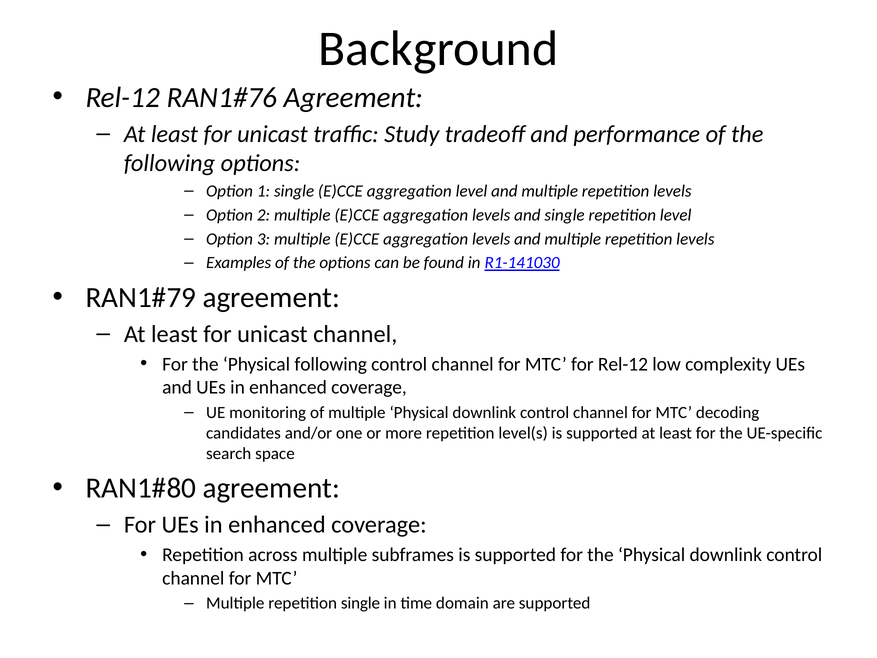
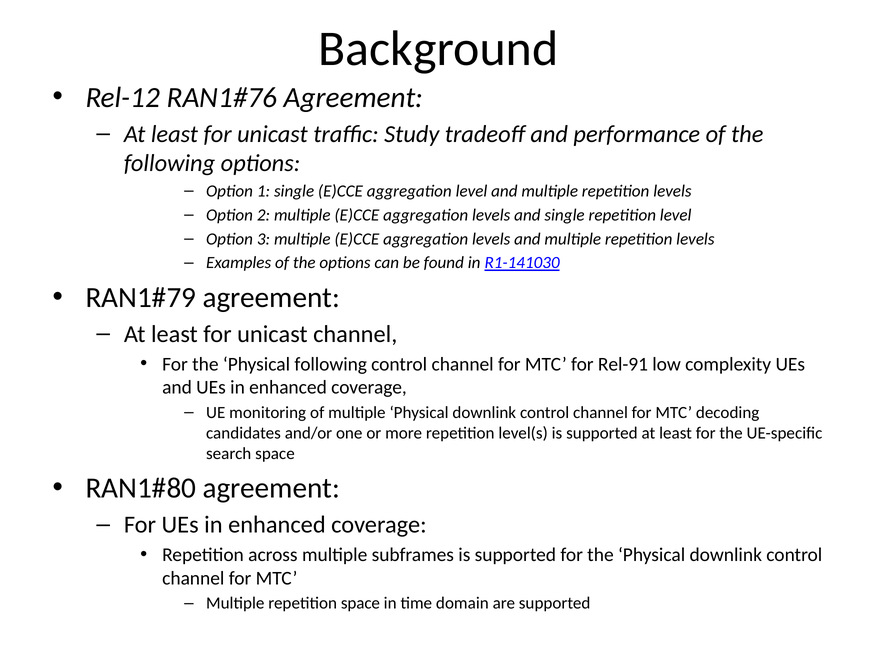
for Rel-12: Rel-12 -> Rel-91
repetition single: single -> space
